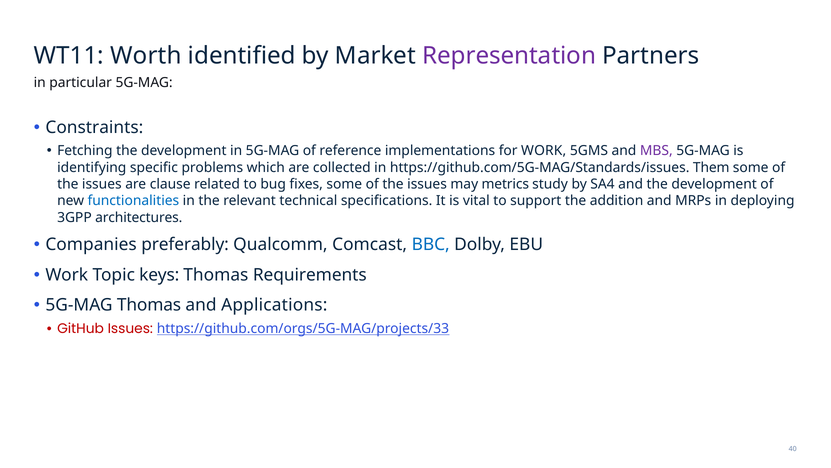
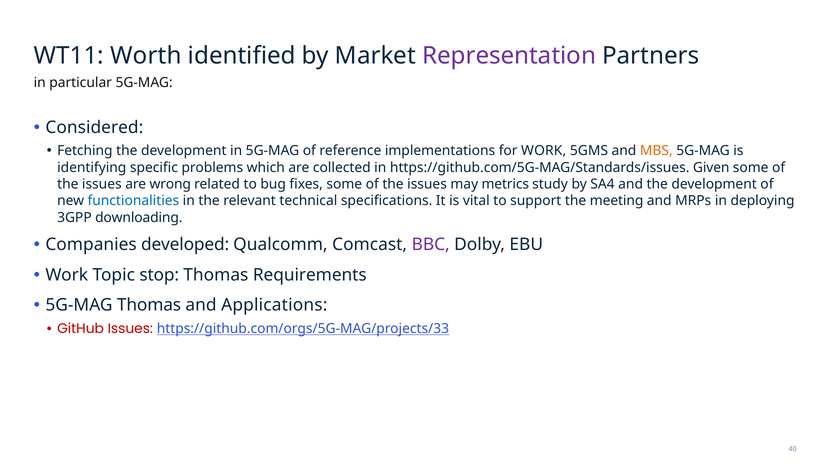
Constraints: Constraints -> Considered
MBS colour: purple -> orange
Them: Them -> Given
clause: clause -> wrong
addition: addition -> meeting
architectures: architectures -> downloading
preferably: preferably -> developed
BBC colour: blue -> purple
keys: keys -> stop
